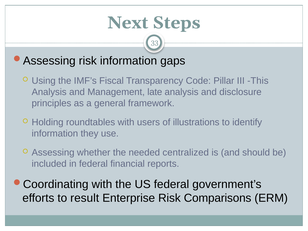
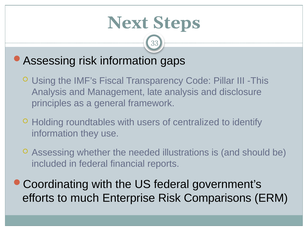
illustrations: illustrations -> centralized
centralized: centralized -> illustrations
result: result -> much
